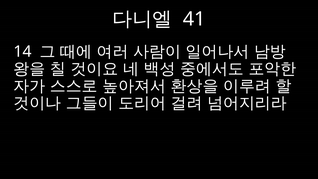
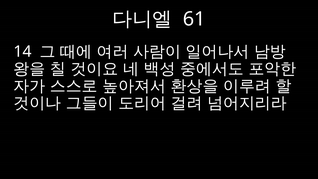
41: 41 -> 61
